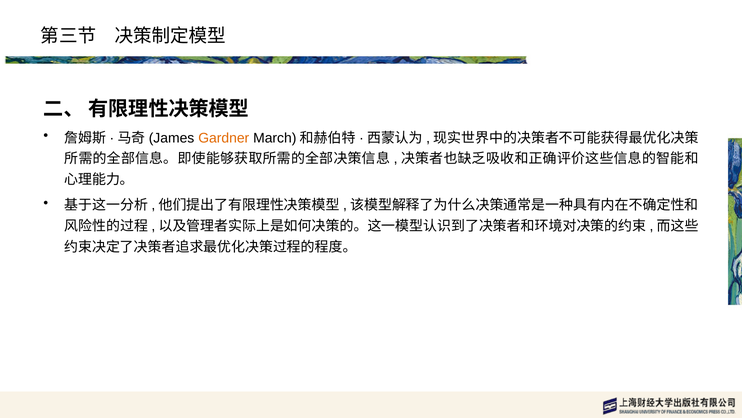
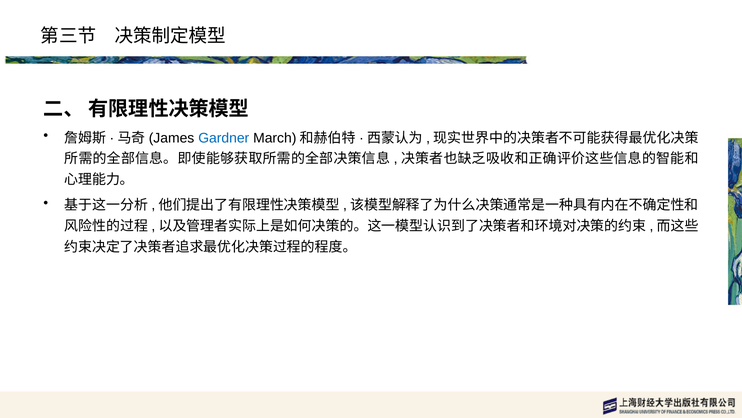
Gardner colour: orange -> blue
